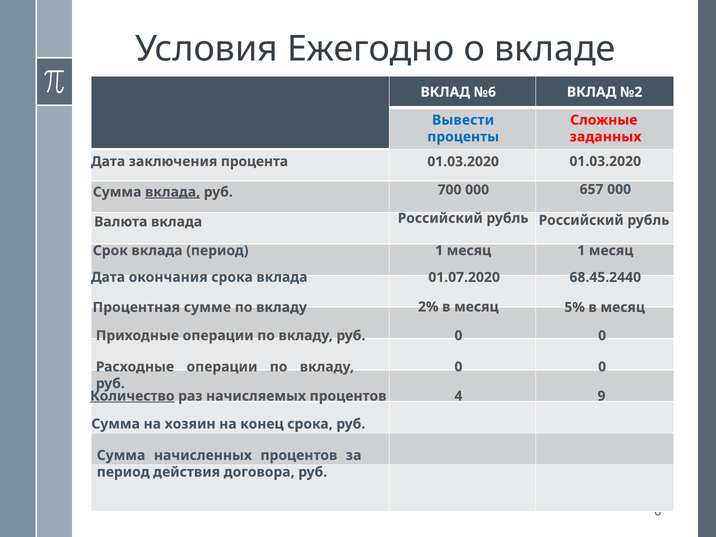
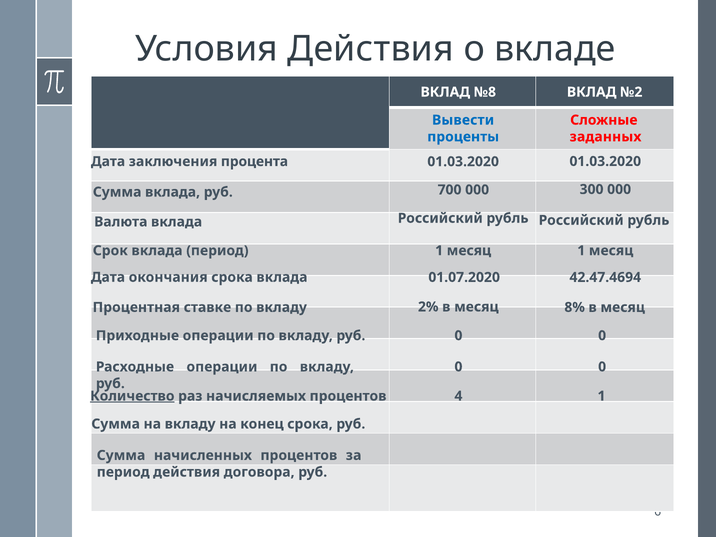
Условия Ежегодно: Ежегодно -> Действия
№6: №6 -> №8
657: 657 -> 300
вклада at (173, 192) underline: present -> none
68.45.2440: 68.45.2440 -> 42.47.4694
5%: 5% -> 8%
сумме: сумме -> ставке
4 9: 9 -> 1
на хозяин: хозяин -> вкладу
